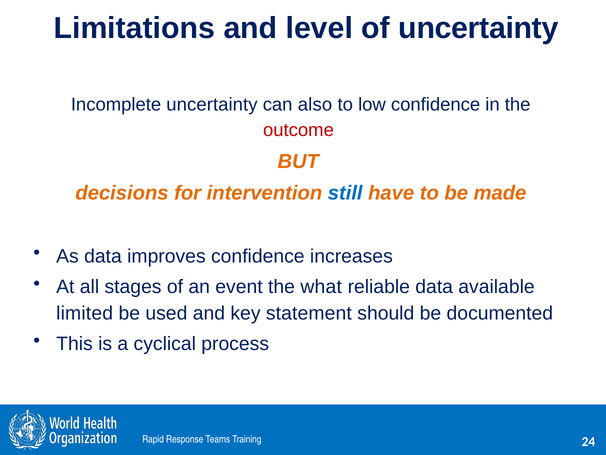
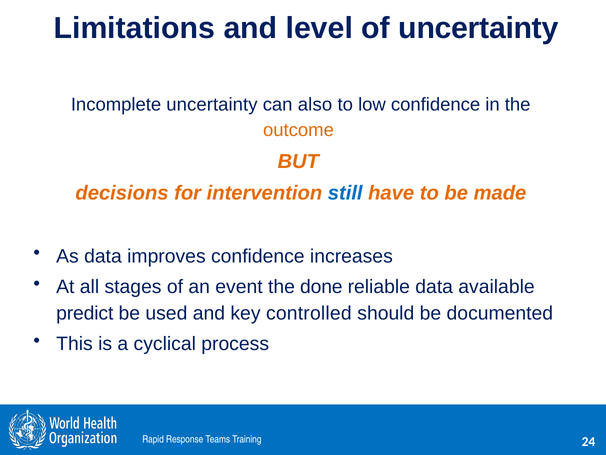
outcome colour: red -> orange
what: what -> done
limited: limited -> predict
statement: statement -> controlled
